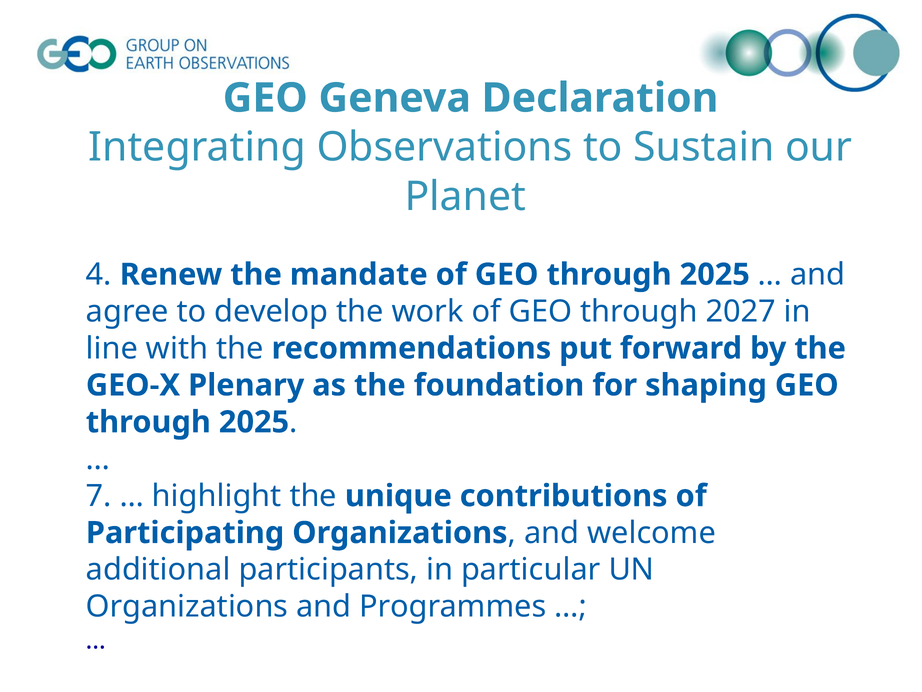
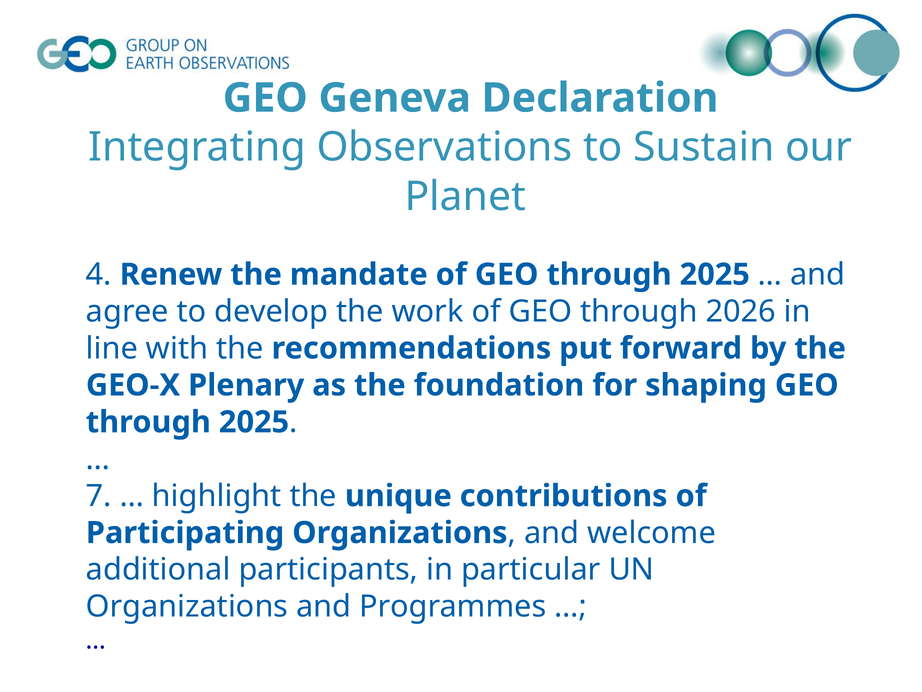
2027: 2027 -> 2026
